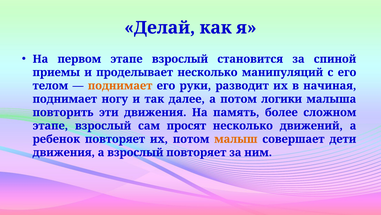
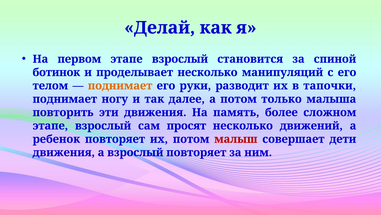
приемы: приемы -> ботинок
начиная: начиная -> тапочки
логики: логики -> только
малыш colour: orange -> red
